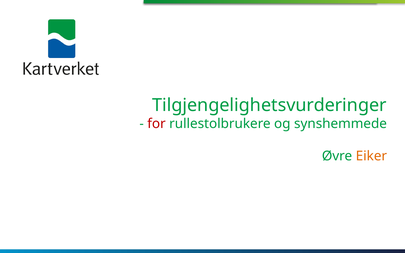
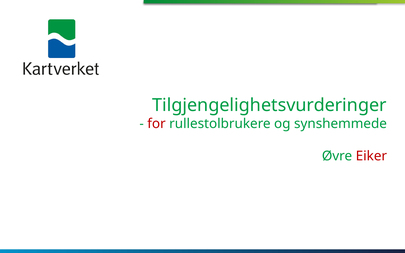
Eiker colour: orange -> red
